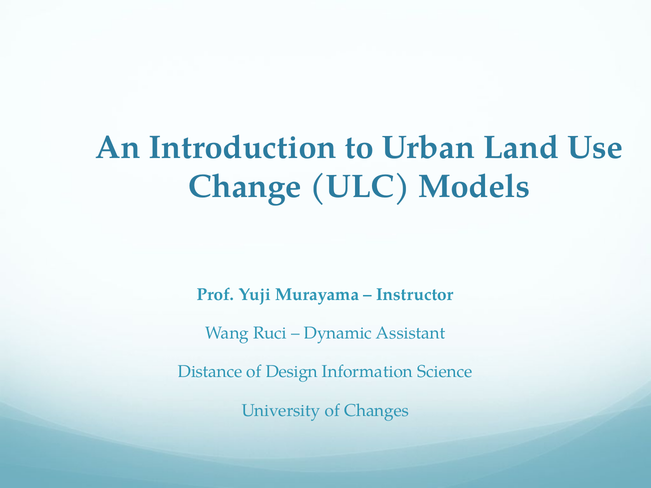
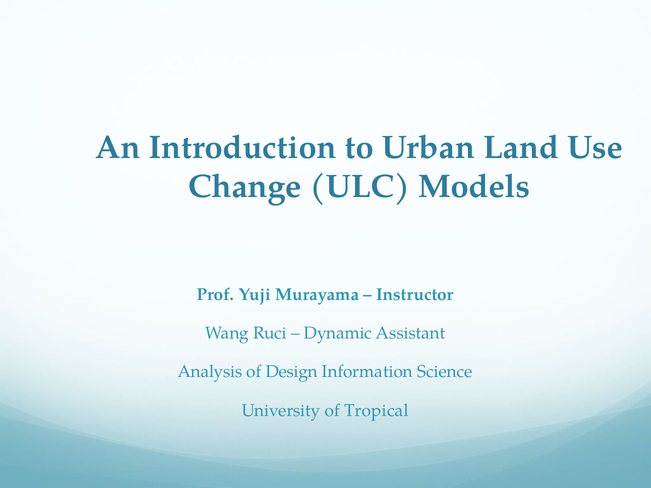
Distance: Distance -> Analysis
Changes: Changes -> Tropical
